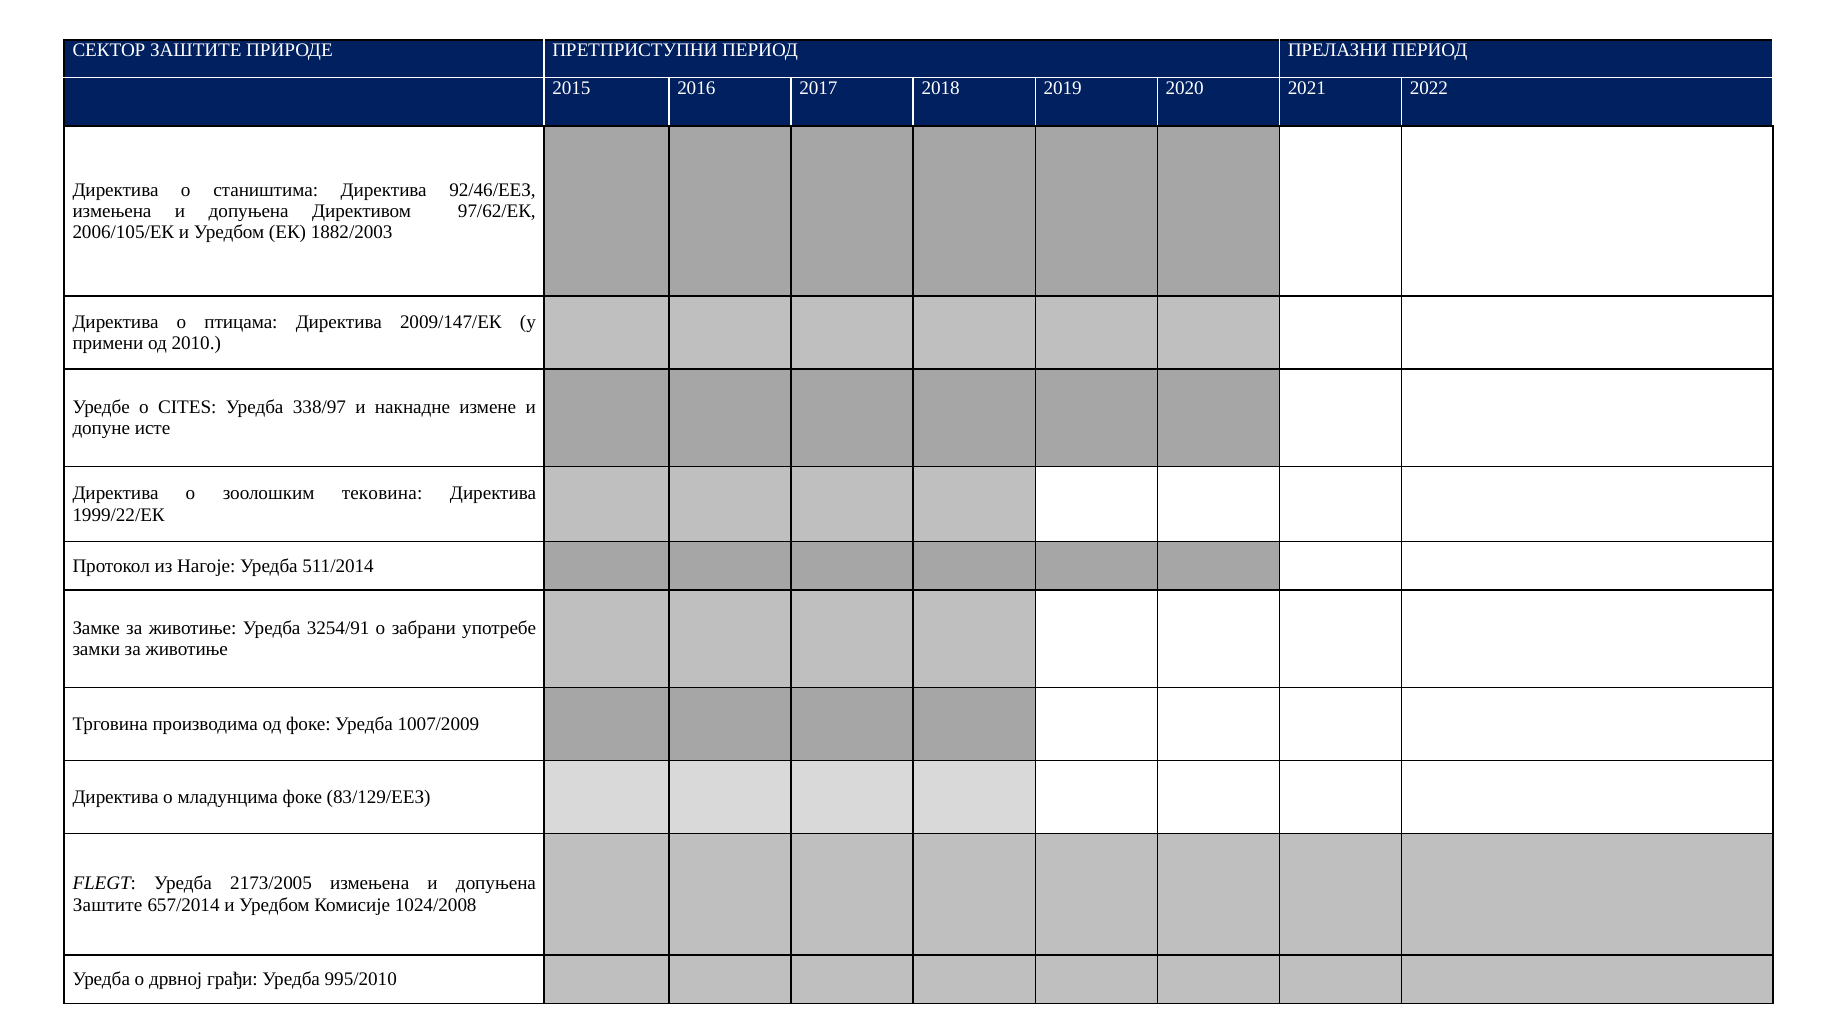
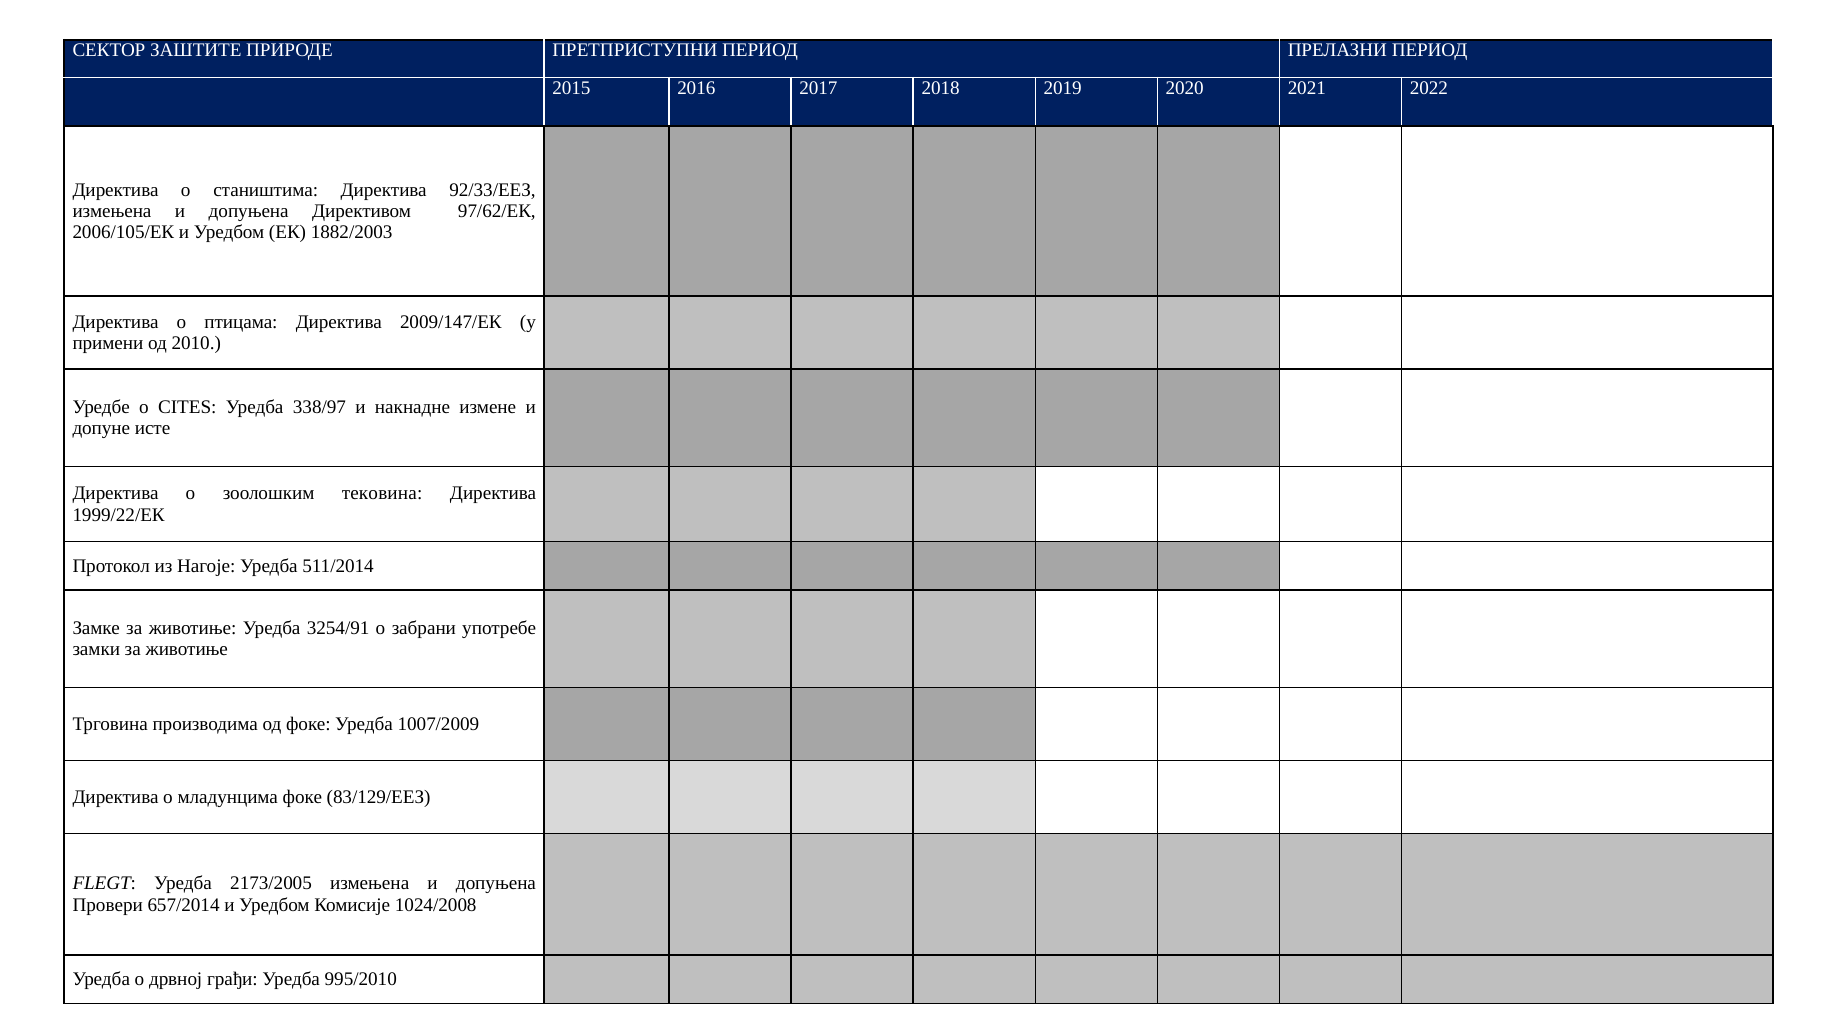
92/46/EEЗ: 92/46/EEЗ -> 92/33/EEЗ
Заштите at (108, 905): Заштите -> Провери
